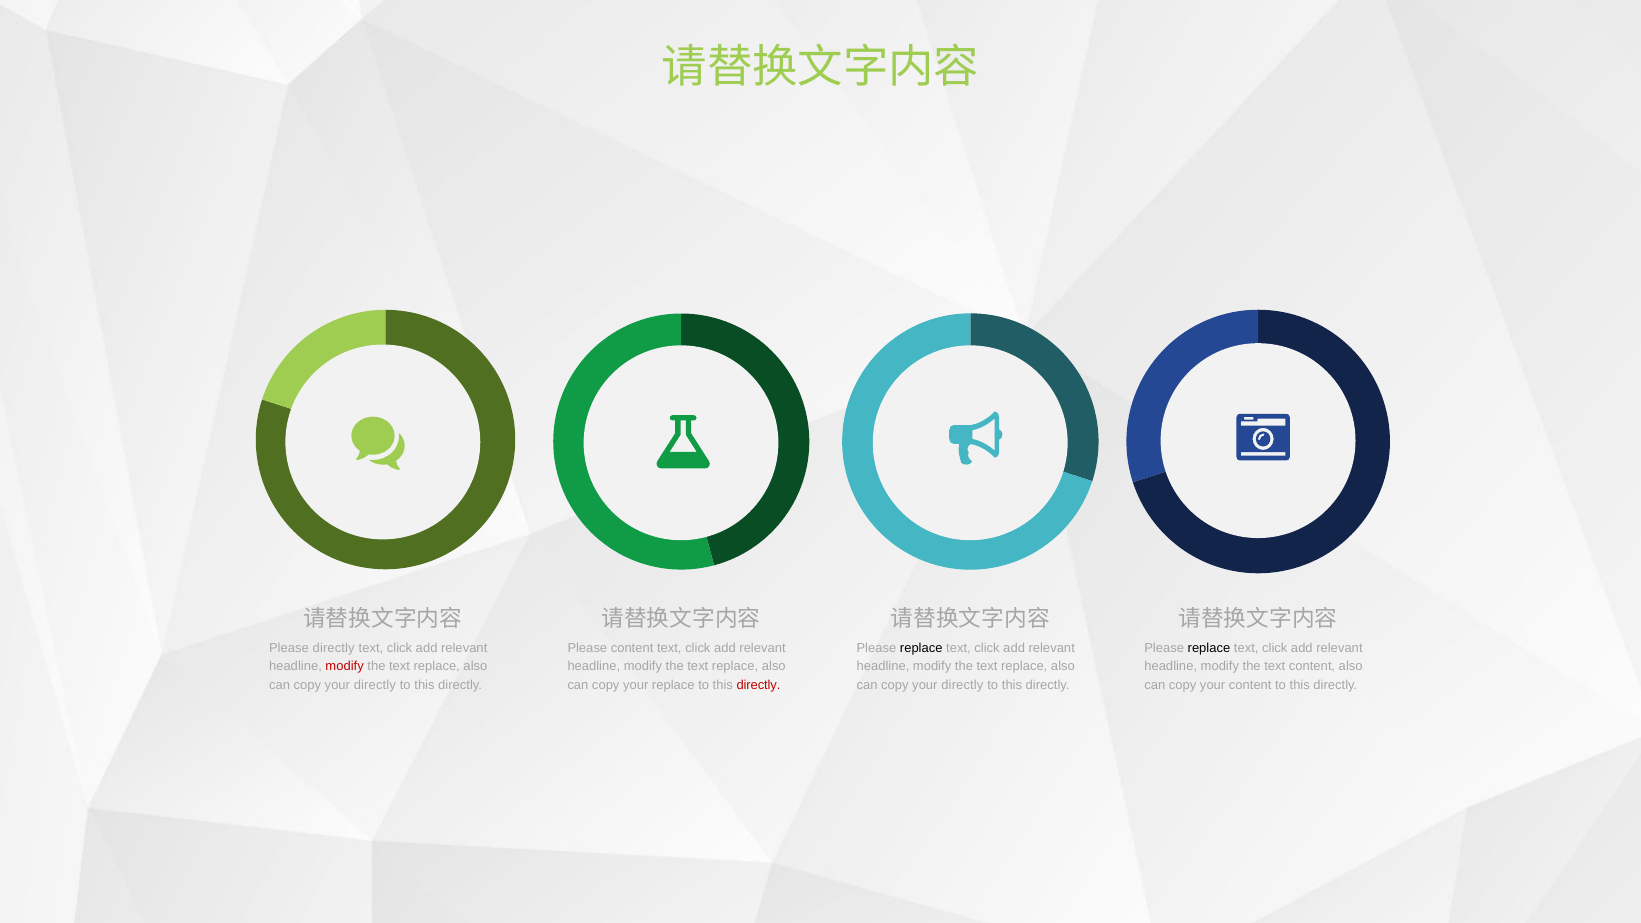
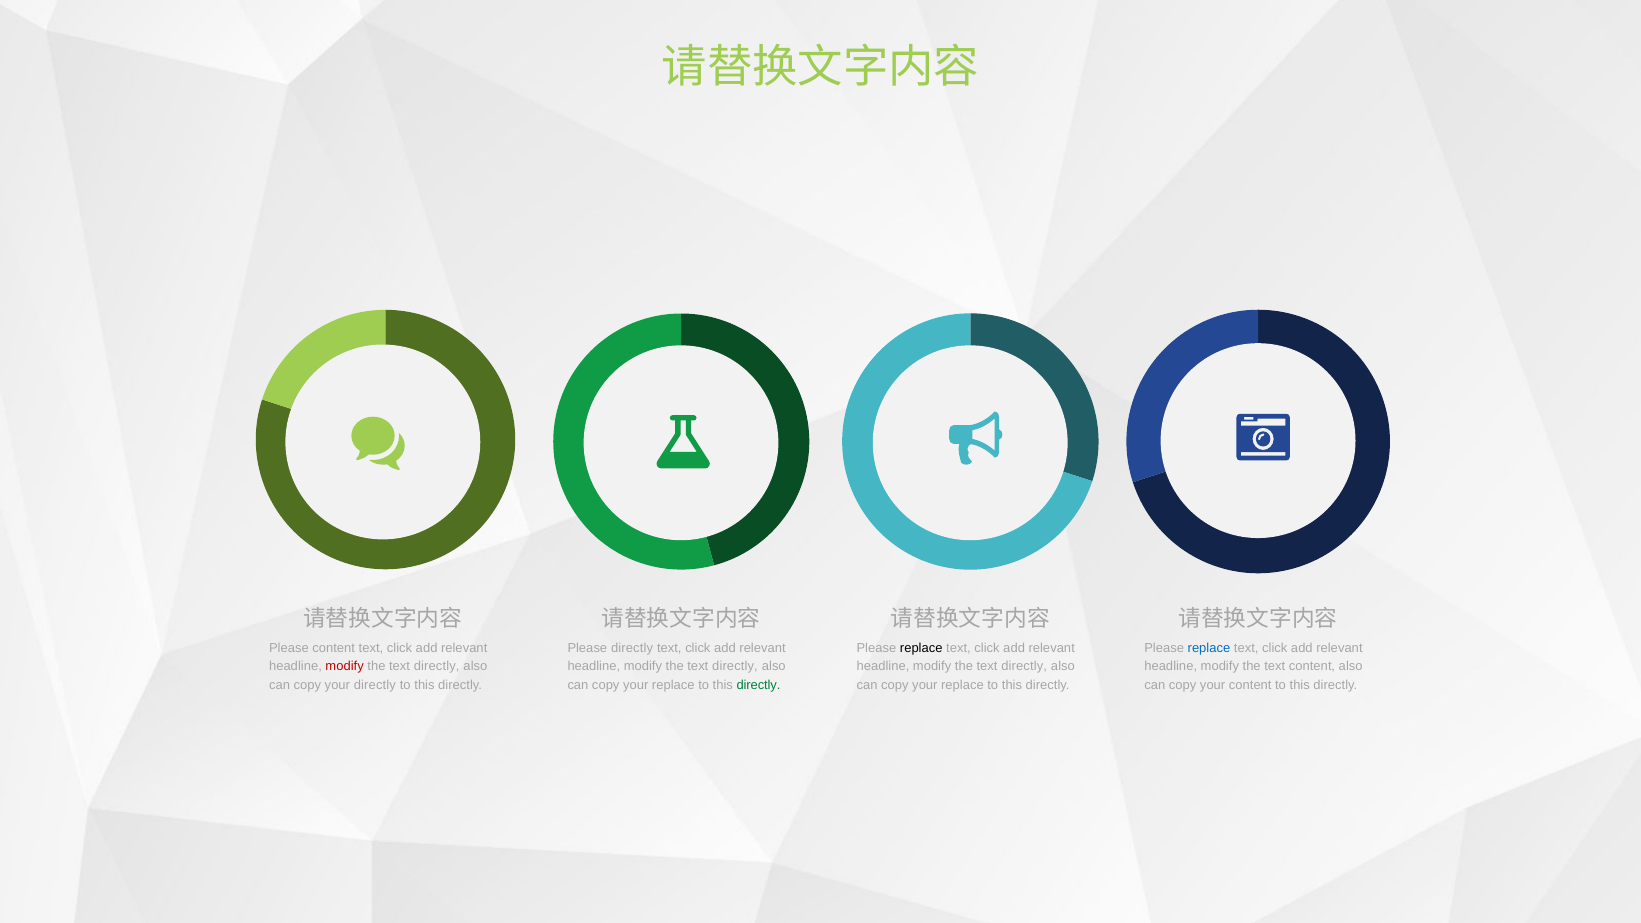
Please directly: directly -> content
Please content: content -> directly
replace at (1209, 648) colour: black -> blue
replace at (437, 667): replace -> directly
replace at (735, 667): replace -> directly
replace at (1024, 667): replace -> directly
directly at (758, 685) colour: red -> green
directly at (962, 685): directly -> replace
